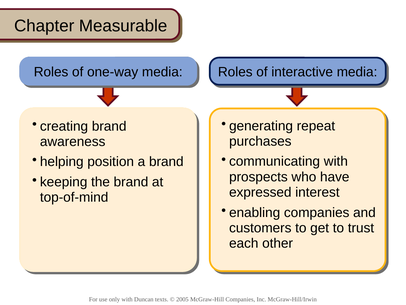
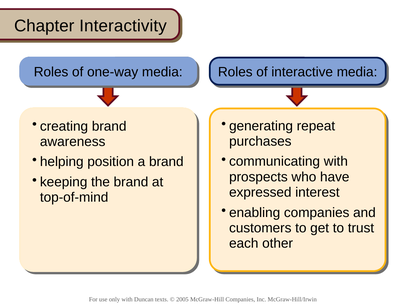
Measurable: Measurable -> Interactivity
